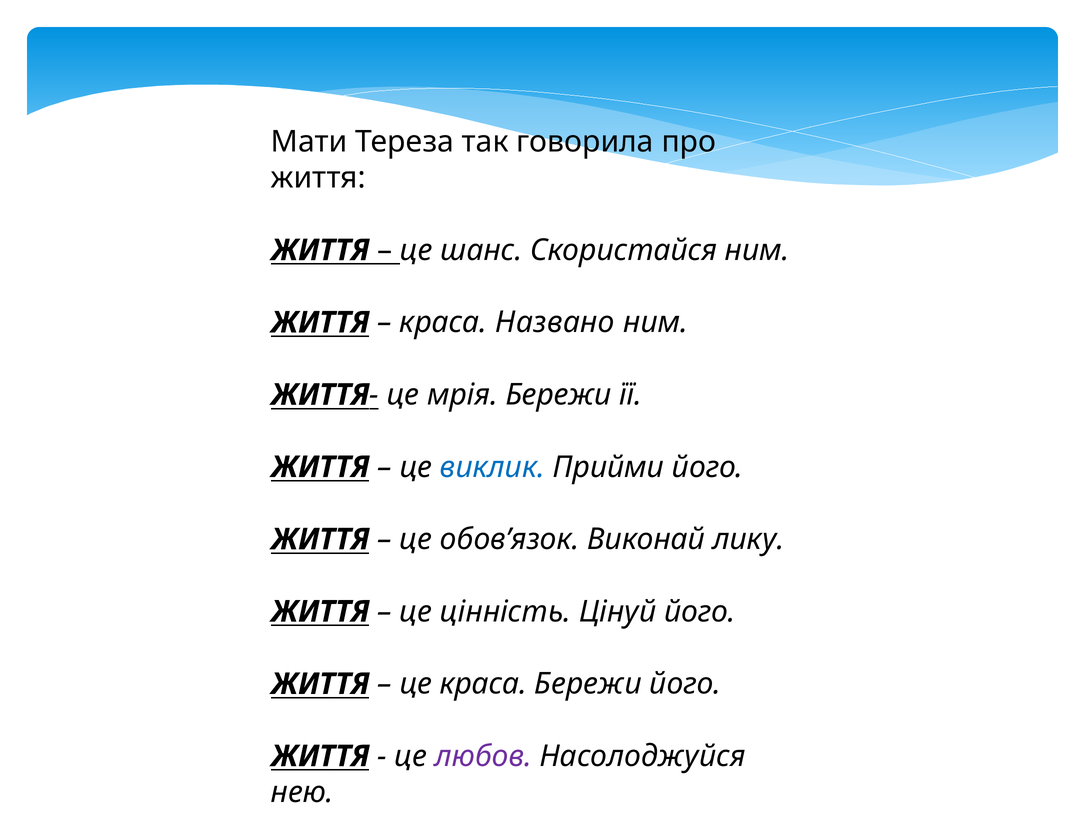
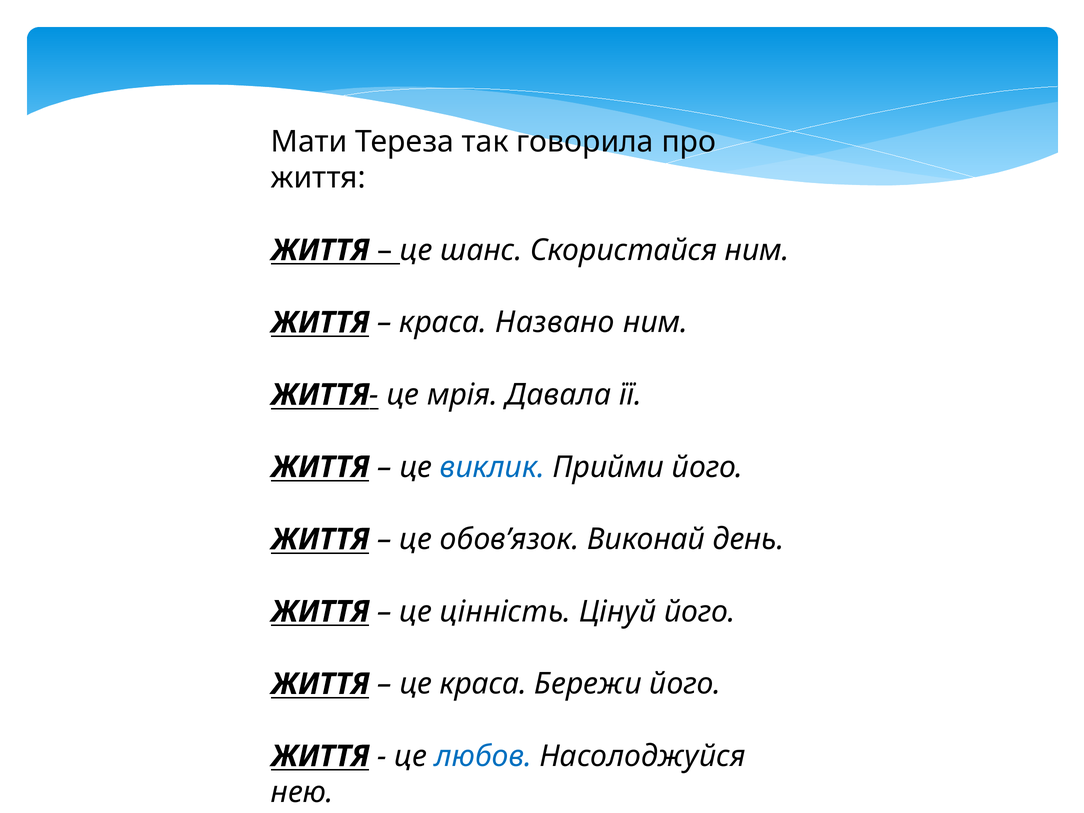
мрія Бережи: Бережи -> Давала
лику: лику -> день
любов colour: purple -> blue
